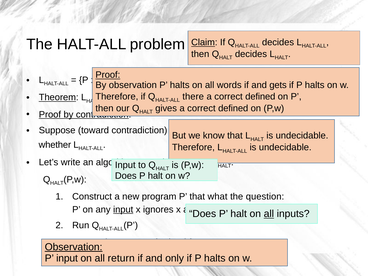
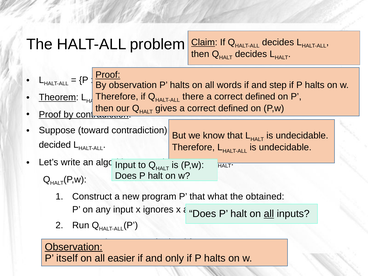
and gets: gets -> step
whether: whether -> decided
the question: question -> obtained
input at (123, 209) underline: present -> none
P input: input -> itself
all return: return -> easier
